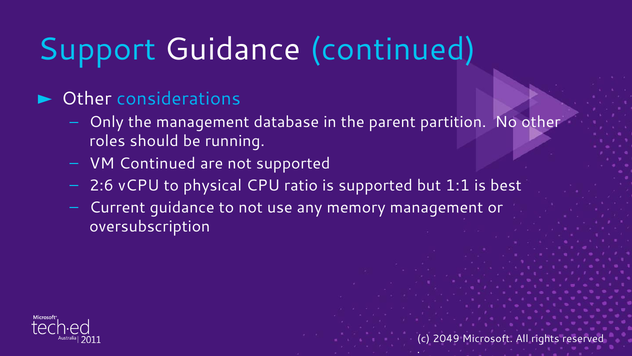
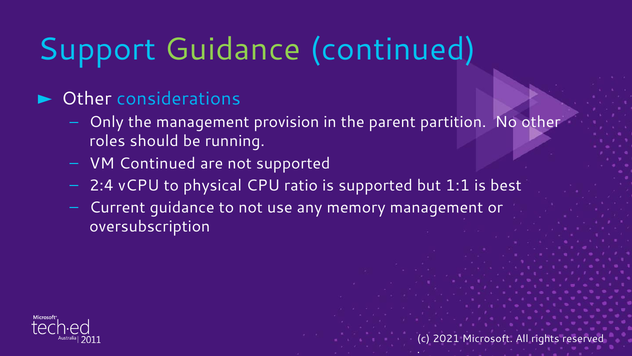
Guidance at (233, 49) colour: white -> light green
database: database -> provision
2:6: 2:6 -> 2:4
2049: 2049 -> 2021
